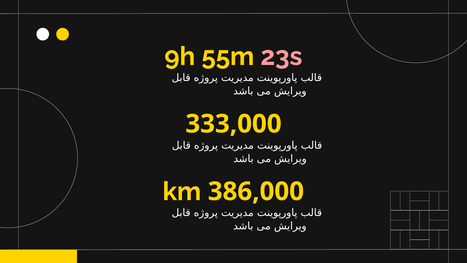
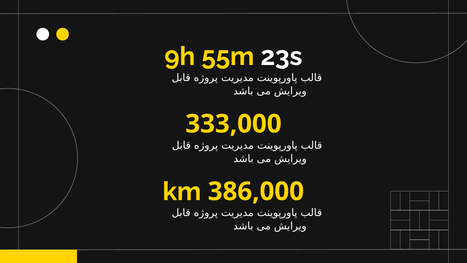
23s colour: pink -> white
